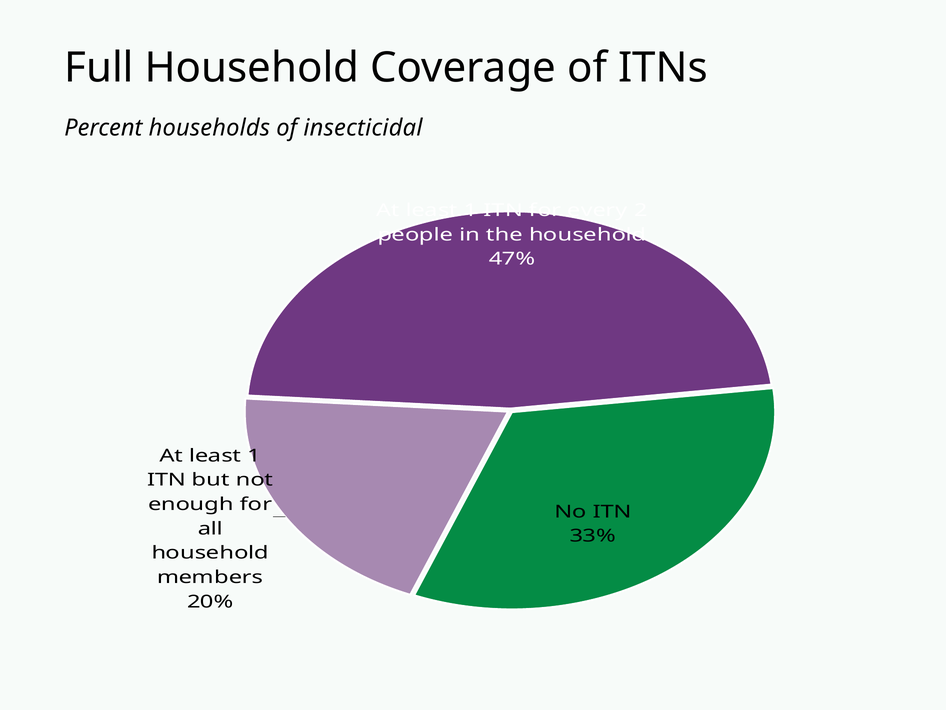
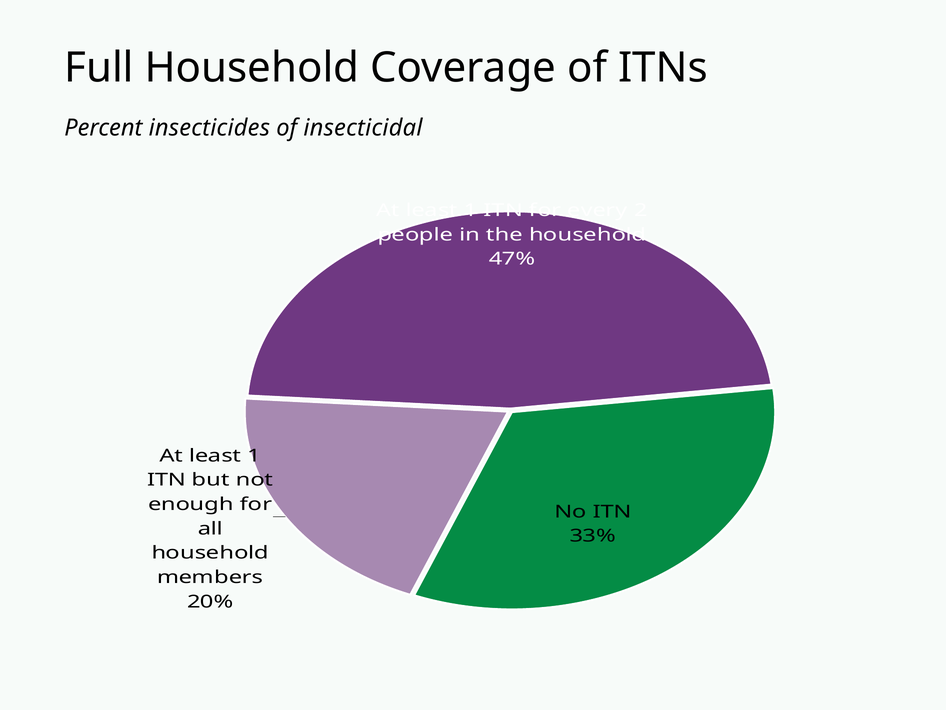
households: households -> insecticides
